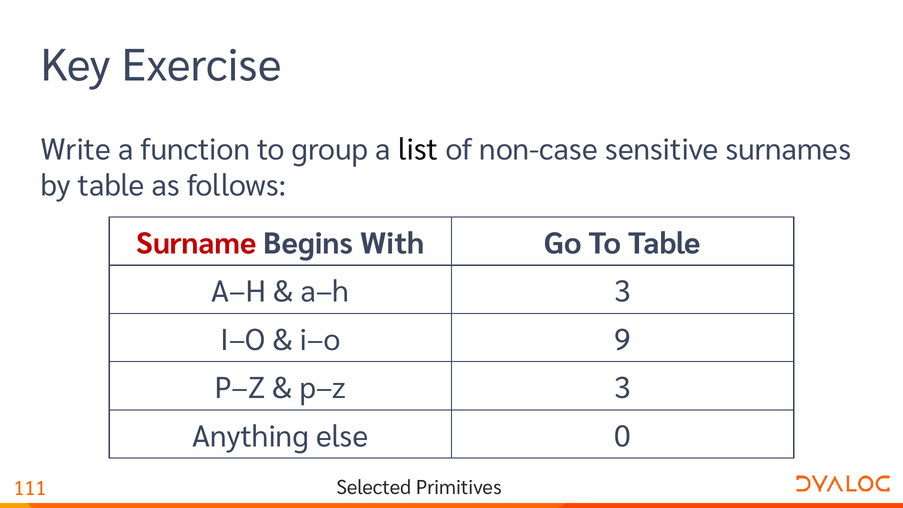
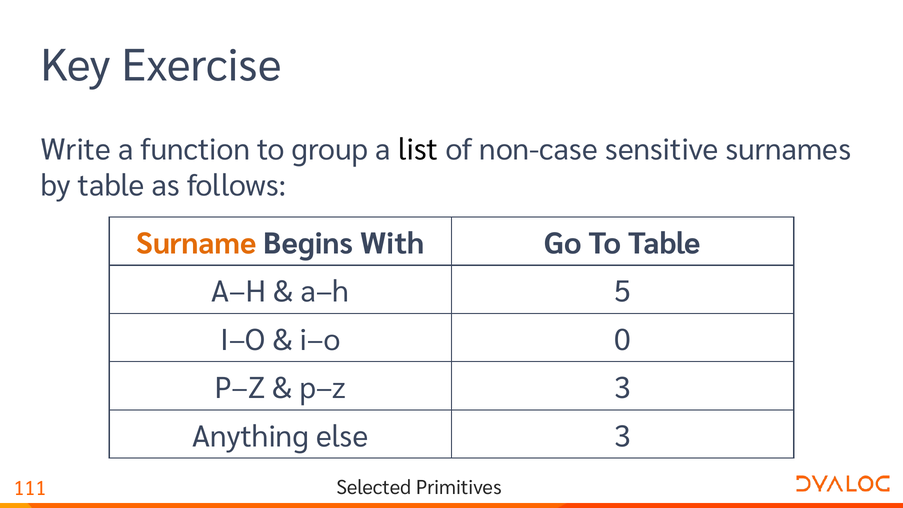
Surname colour: red -> orange
a–h 3: 3 -> 5
9: 9 -> 0
else 0: 0 -> 3
